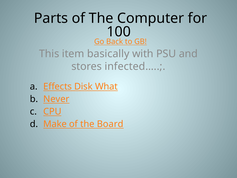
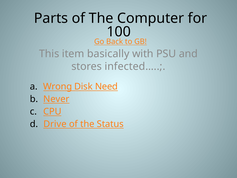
Effects: Effects -> Wrong
What: What -> Need
Make: Make -> Drive
Board: Board -> Status
